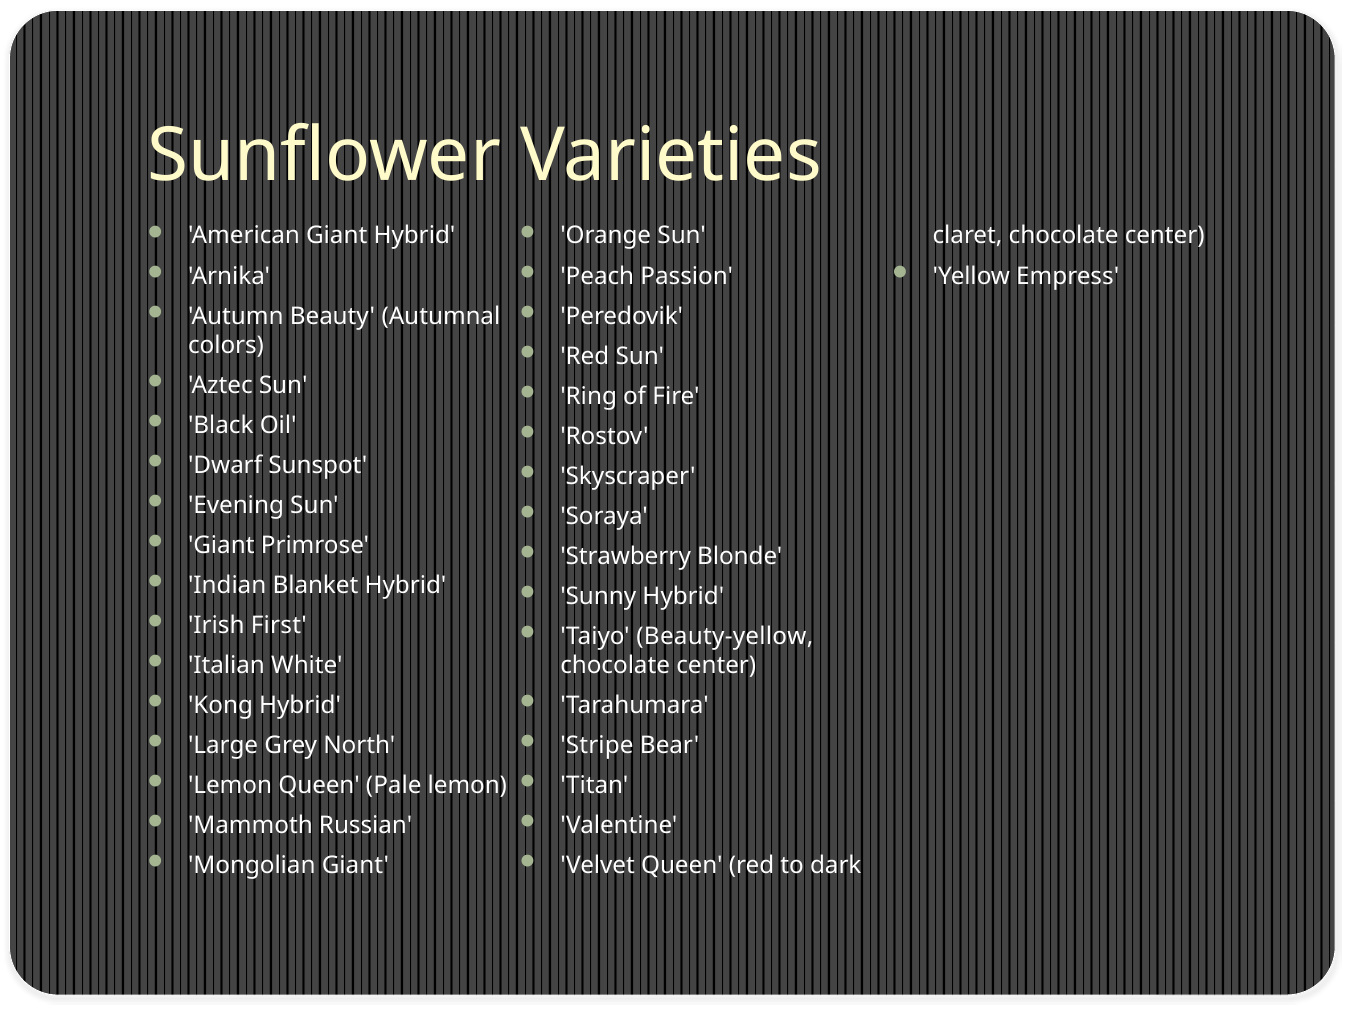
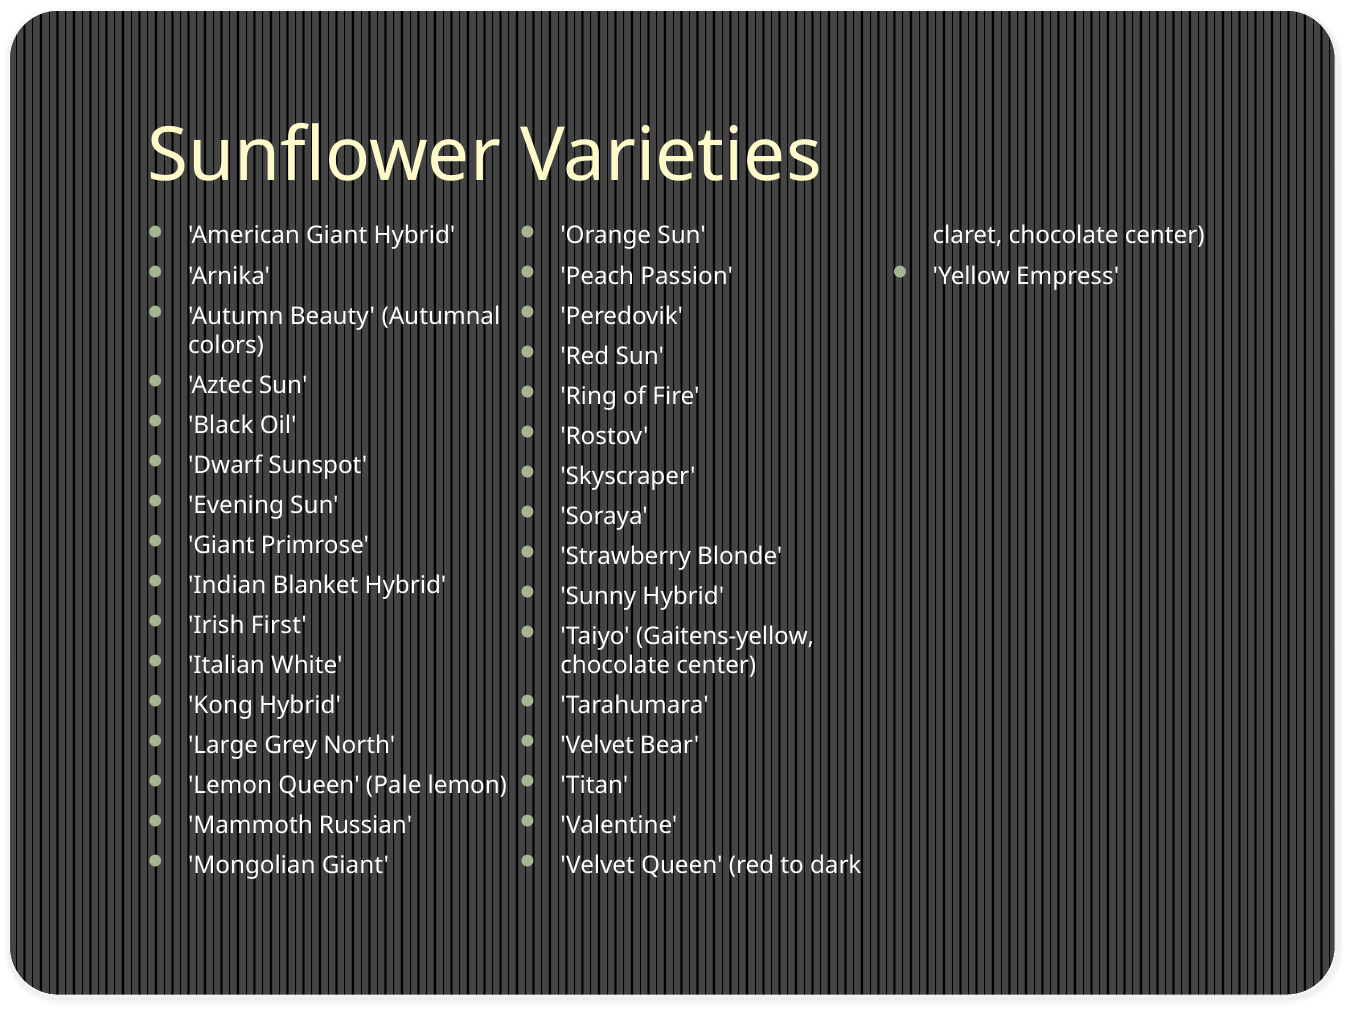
Beauty-yellow: Beauty-yellow -> Gaitens-yellow
Stripe at (597, 745): Stripe -> Velvet
